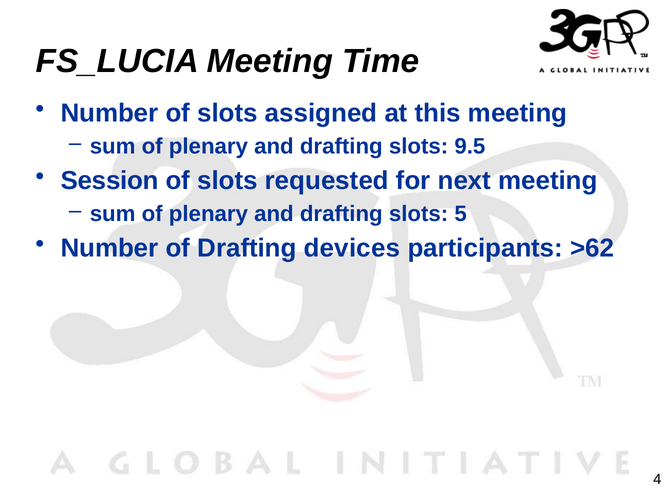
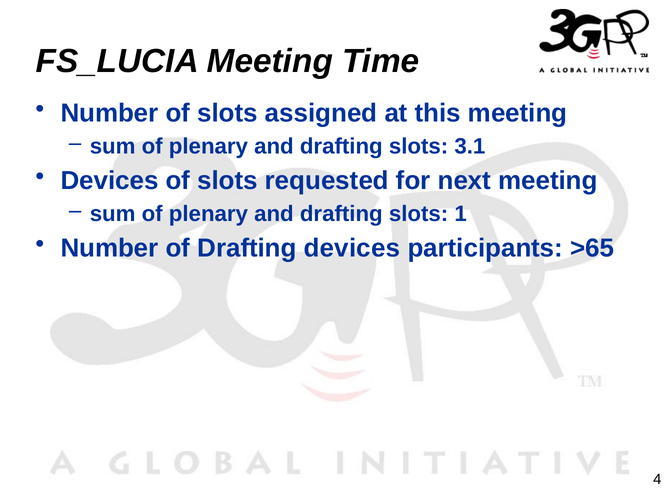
9.5: 9.5 -> 3.1
Session at (110, 181): Session -> Devices
5: 5 -> 1
>62: >62 -> >65
